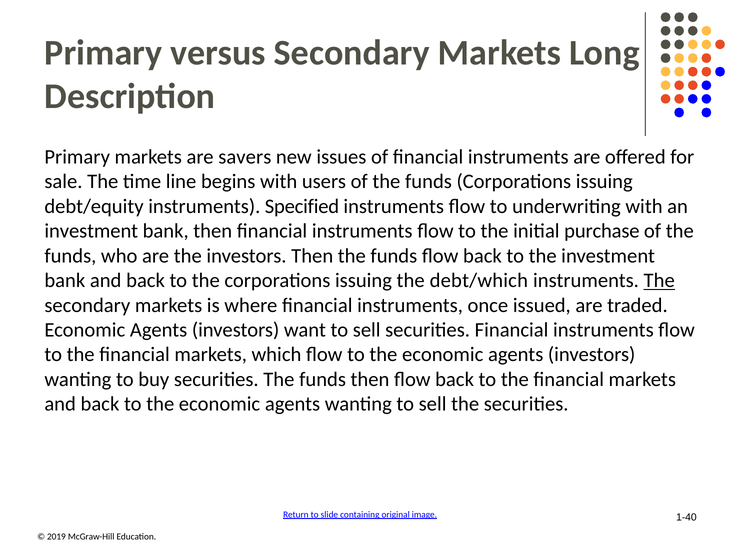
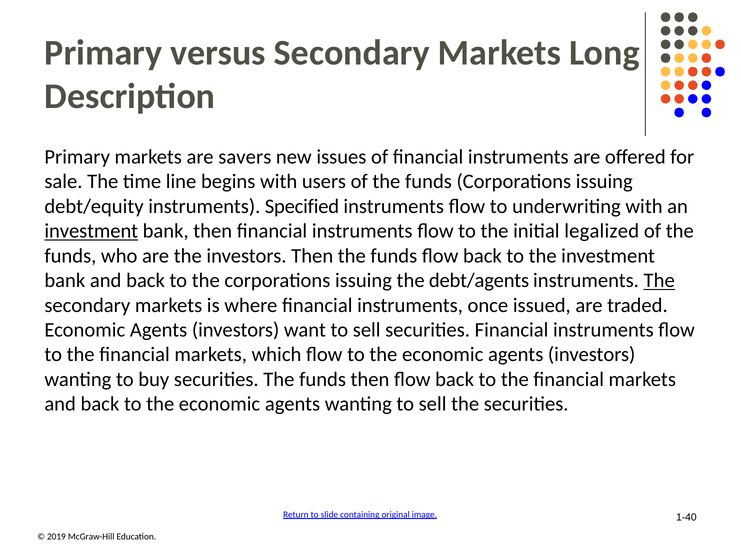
investment at (91, 231) underline: none -> present
purchase: purchase -> legalized
debt/which: debt/which -> debt/agents
